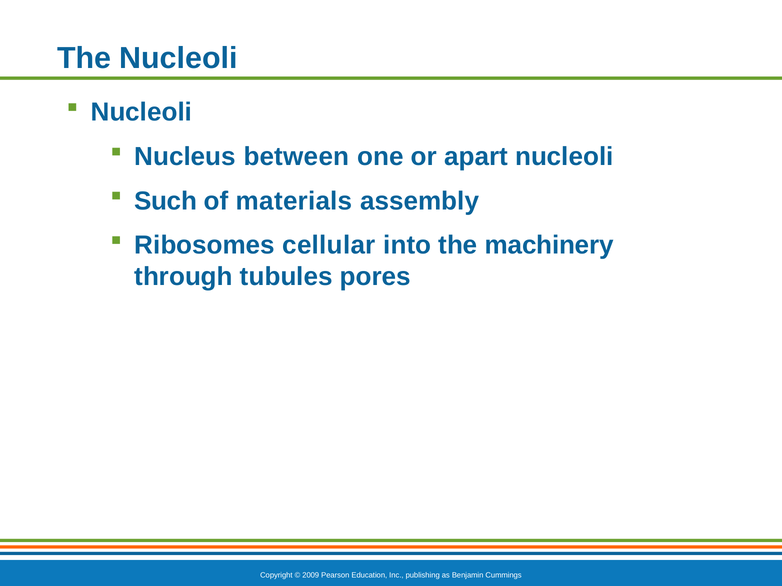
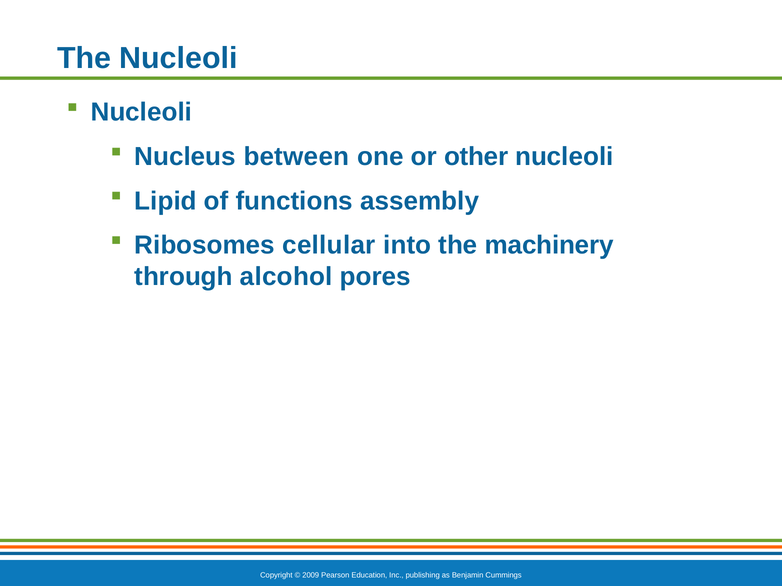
apart: apart -> other
Such: Such -> Lipid
materials: materials -> functions
tubules: tubules -> alcohol
